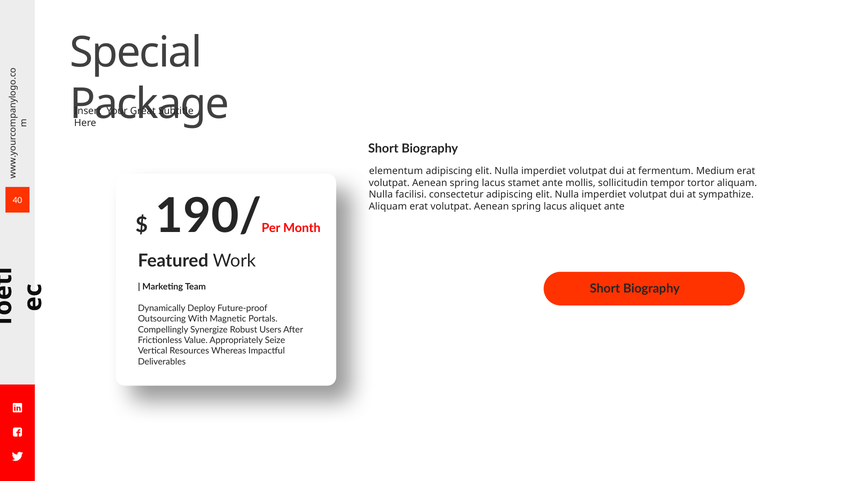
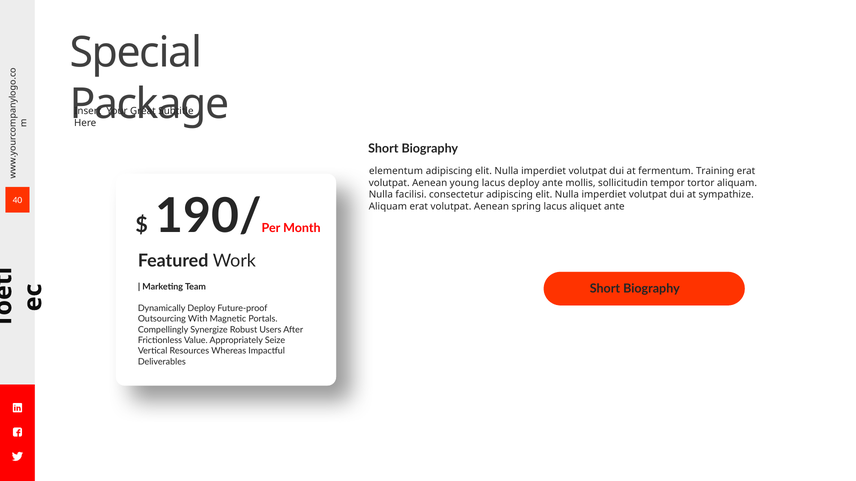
Medium: Medium -> Training
spring at (464, 183): spring -> young
lacus stamet: stamet -> deploy
